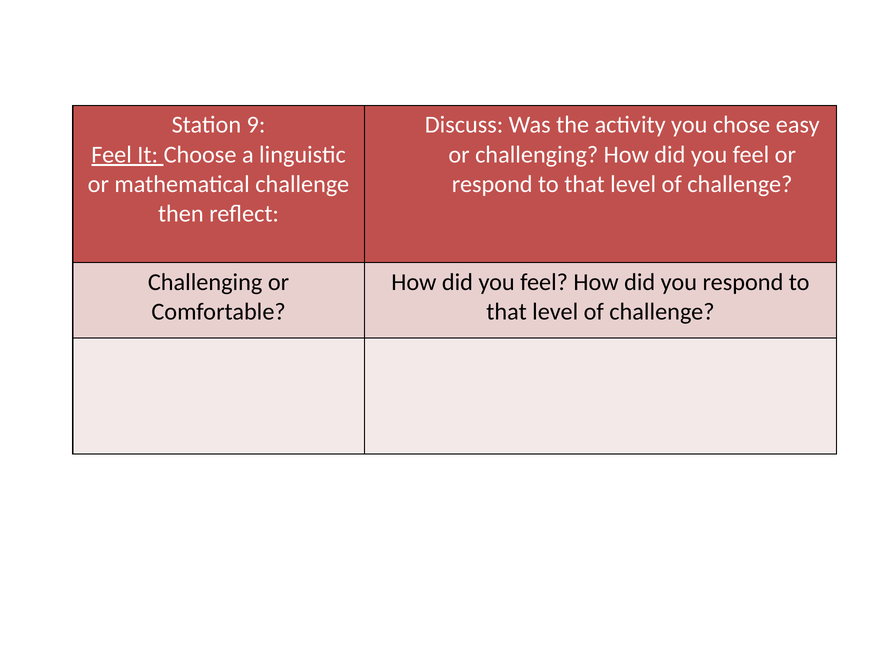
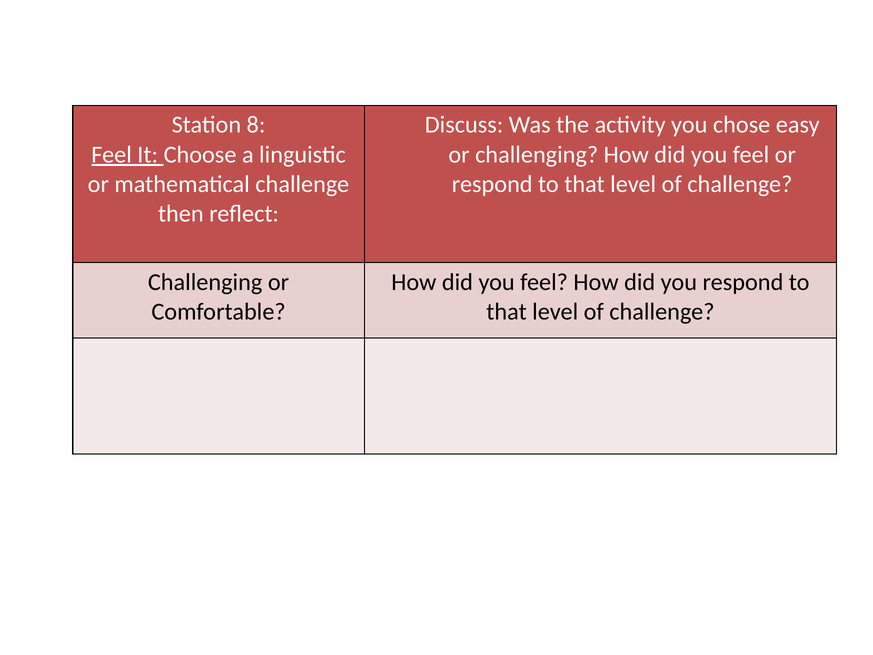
9: 9 -> 8
